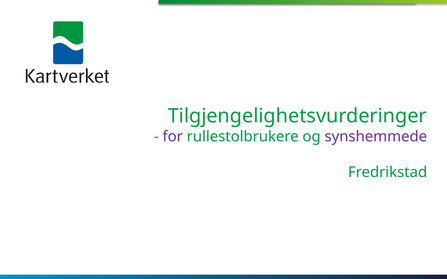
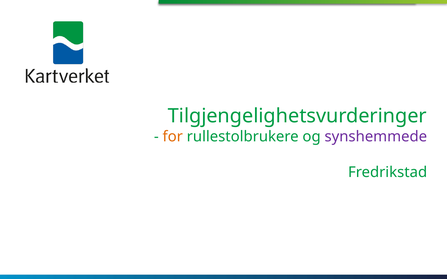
for colour: purple -> orange
